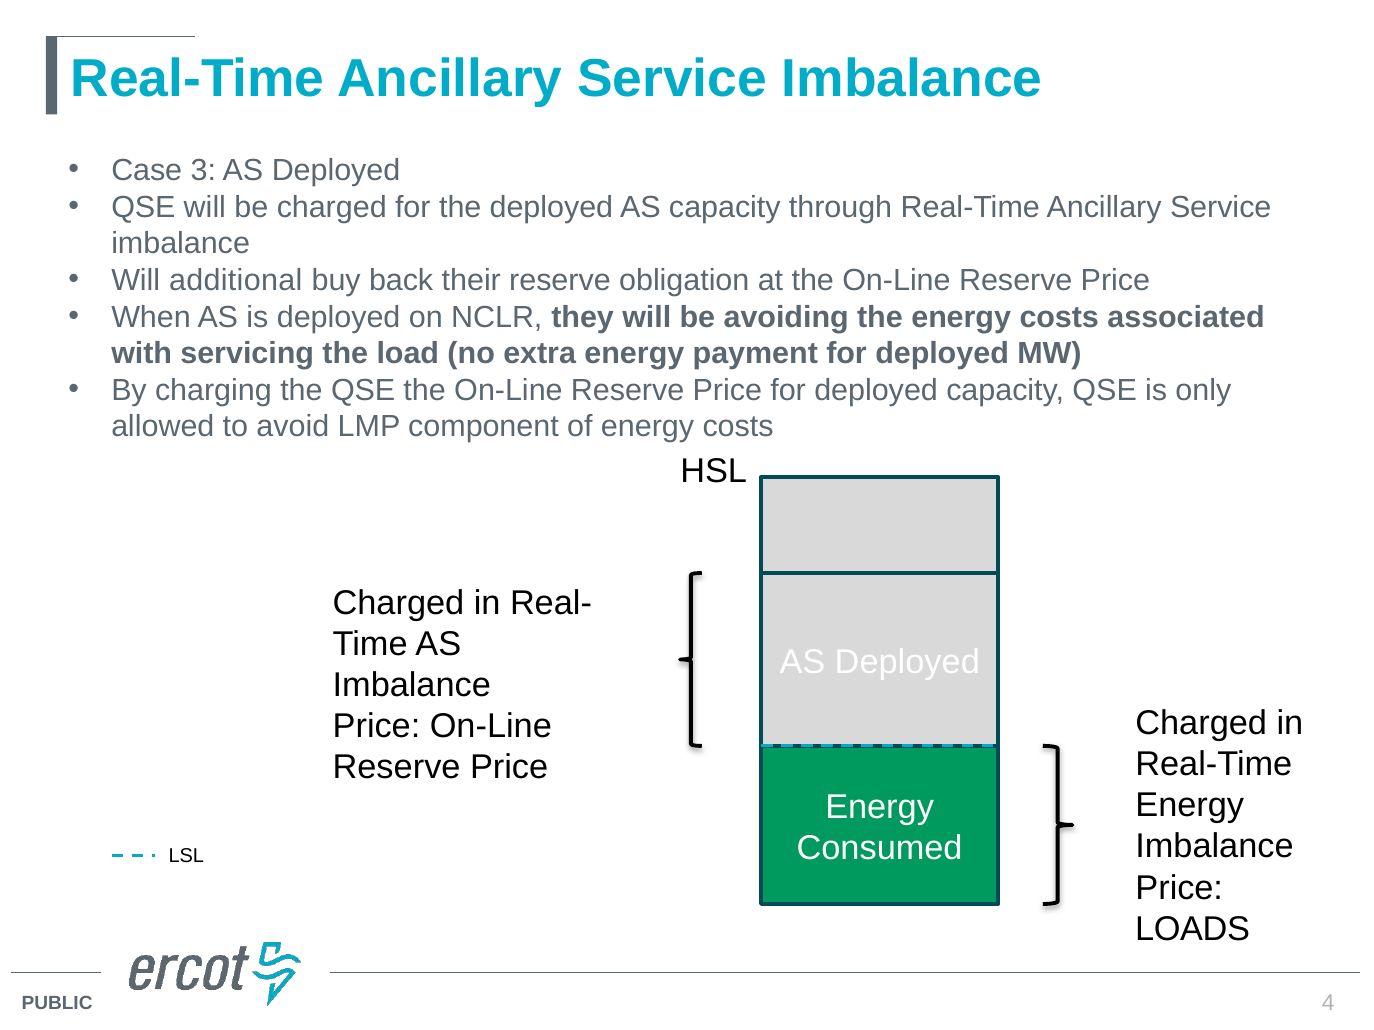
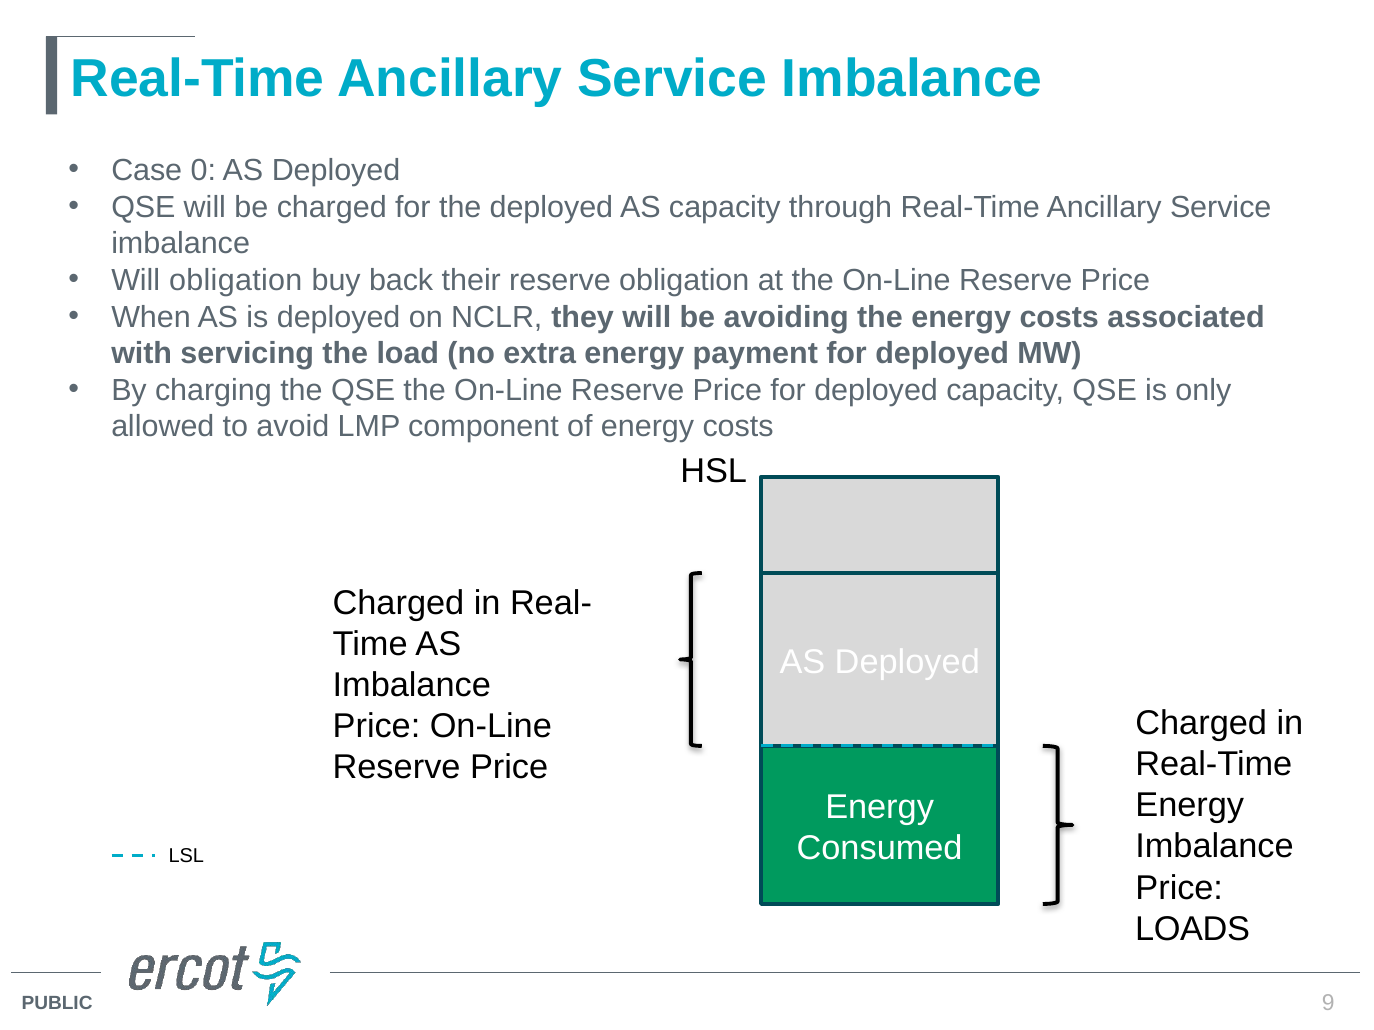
3: 3 -> 0
Will additional: additional -> obligation
4: 4 -> 9
